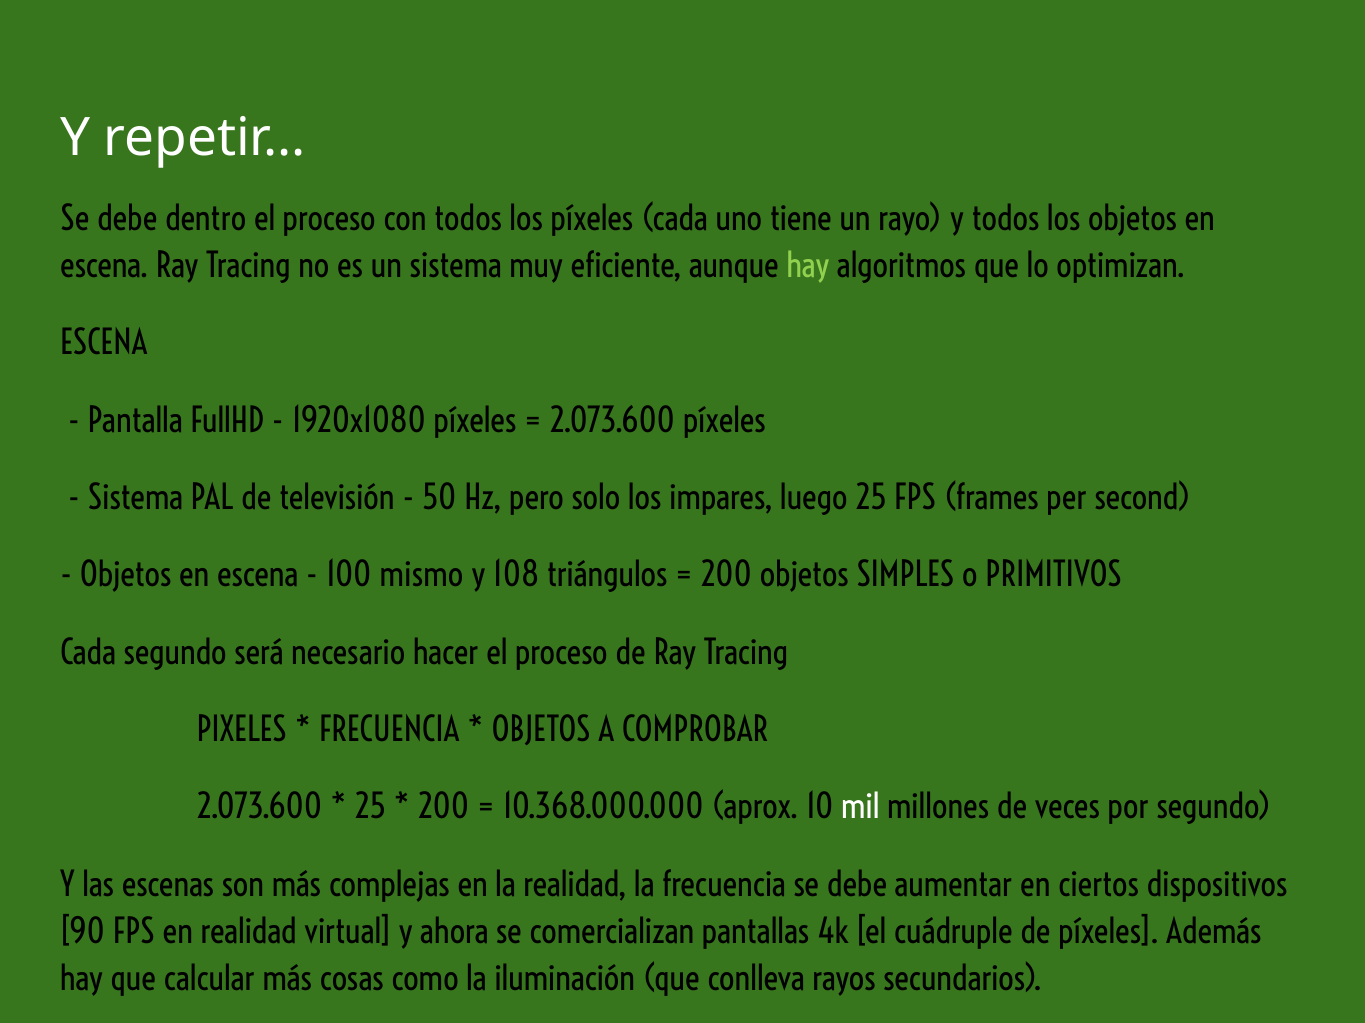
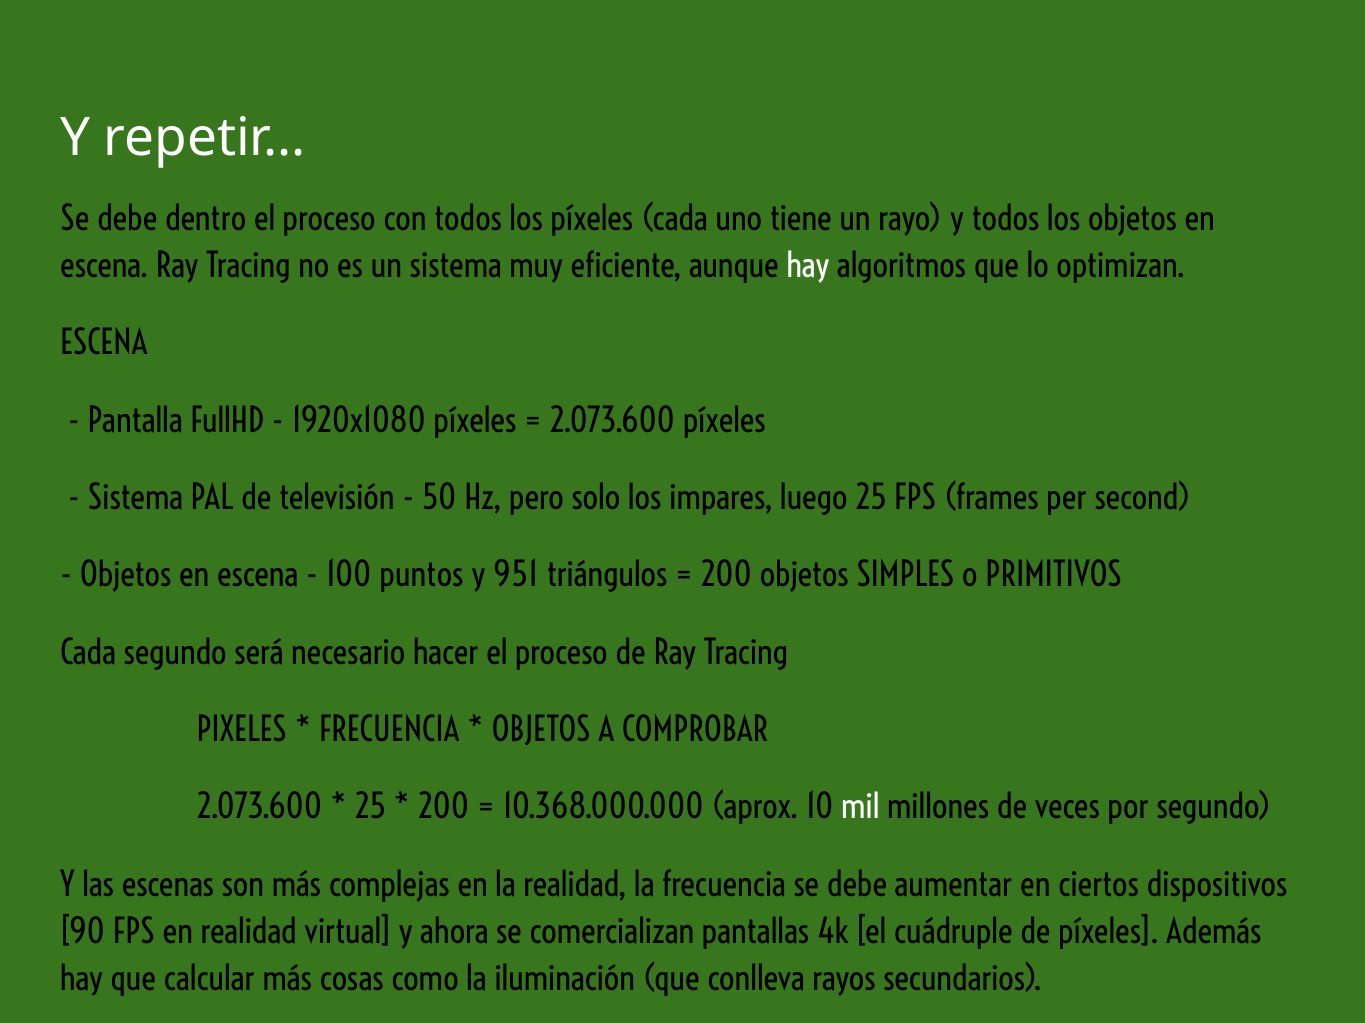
hay at (808, 267) colour: light green -> white
mismo: mismo -> puntos
108: 108 -> 951
